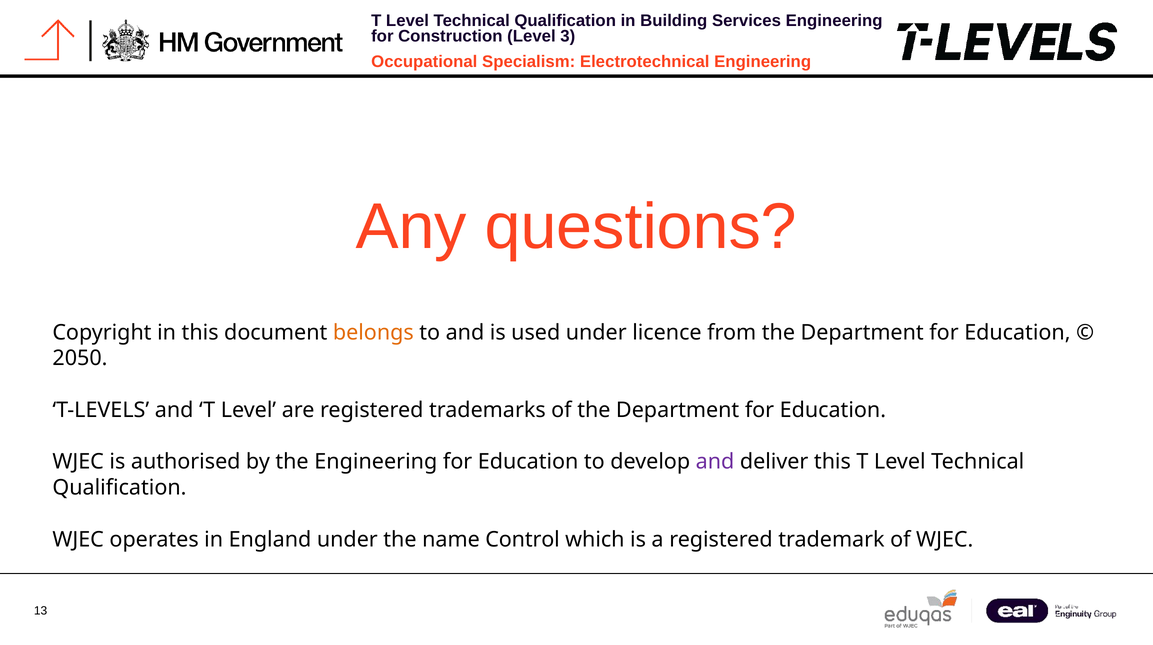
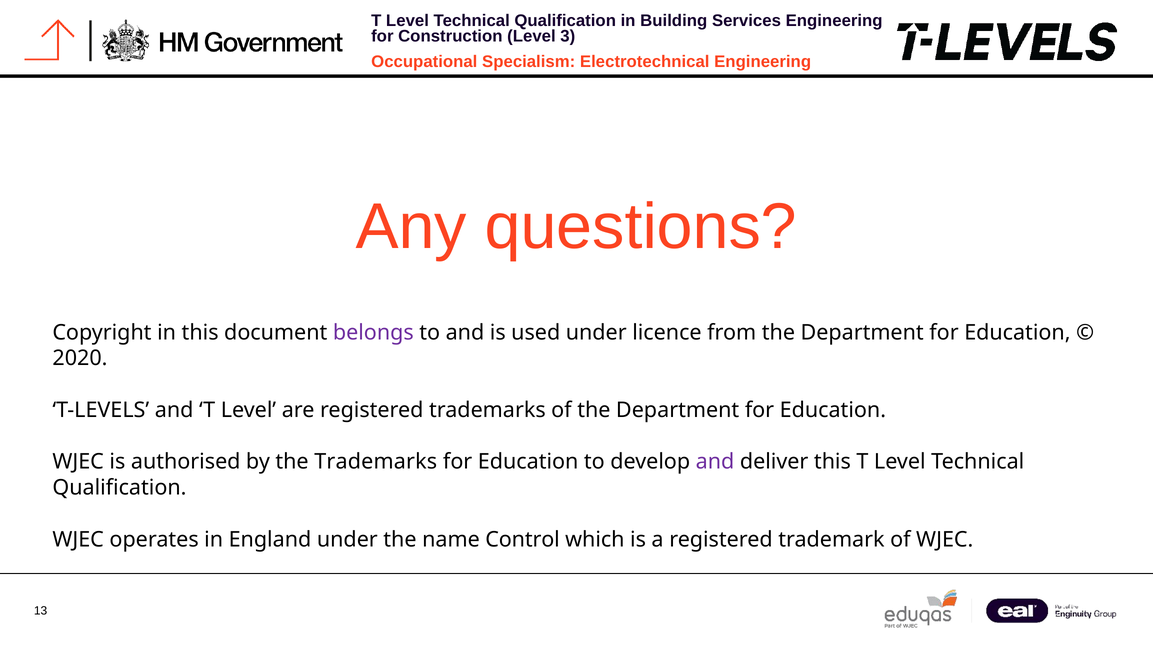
belongs colour: orange -> purple
2050: 2050 -> 2020
the Engineering: Engineering -> Trademarks
